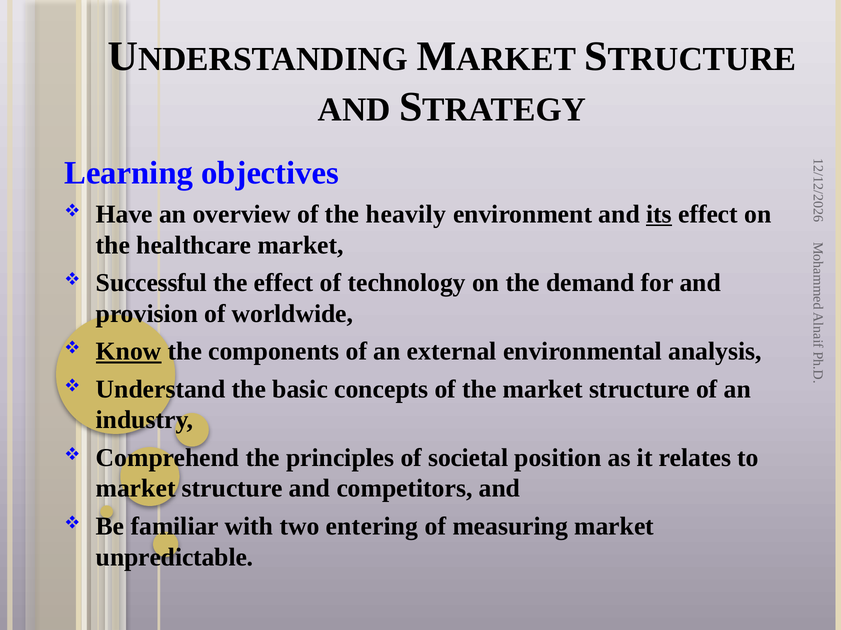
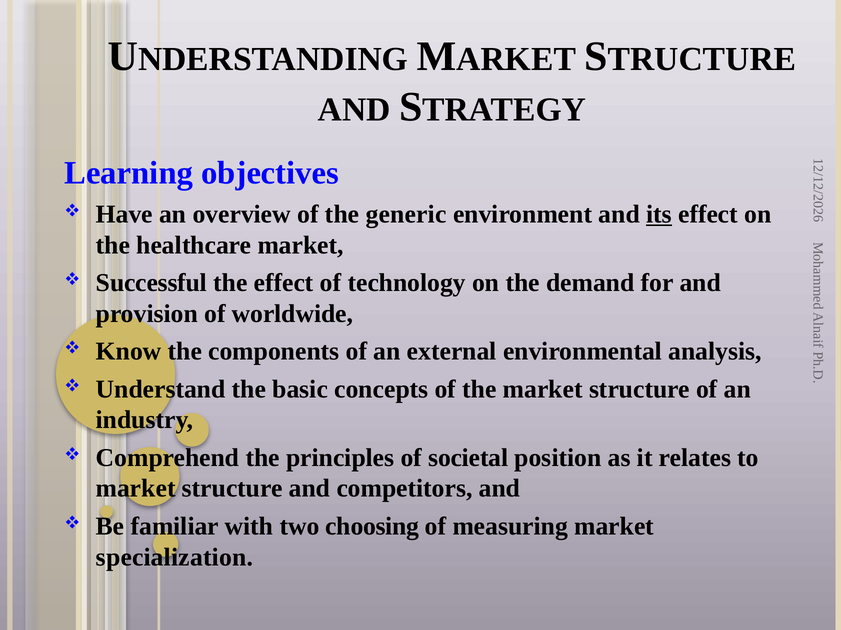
heavily: heavily -> generic
Know underline: present -> none
entering: entering -> choosing
unpredictable: unpredictable -> specialization
